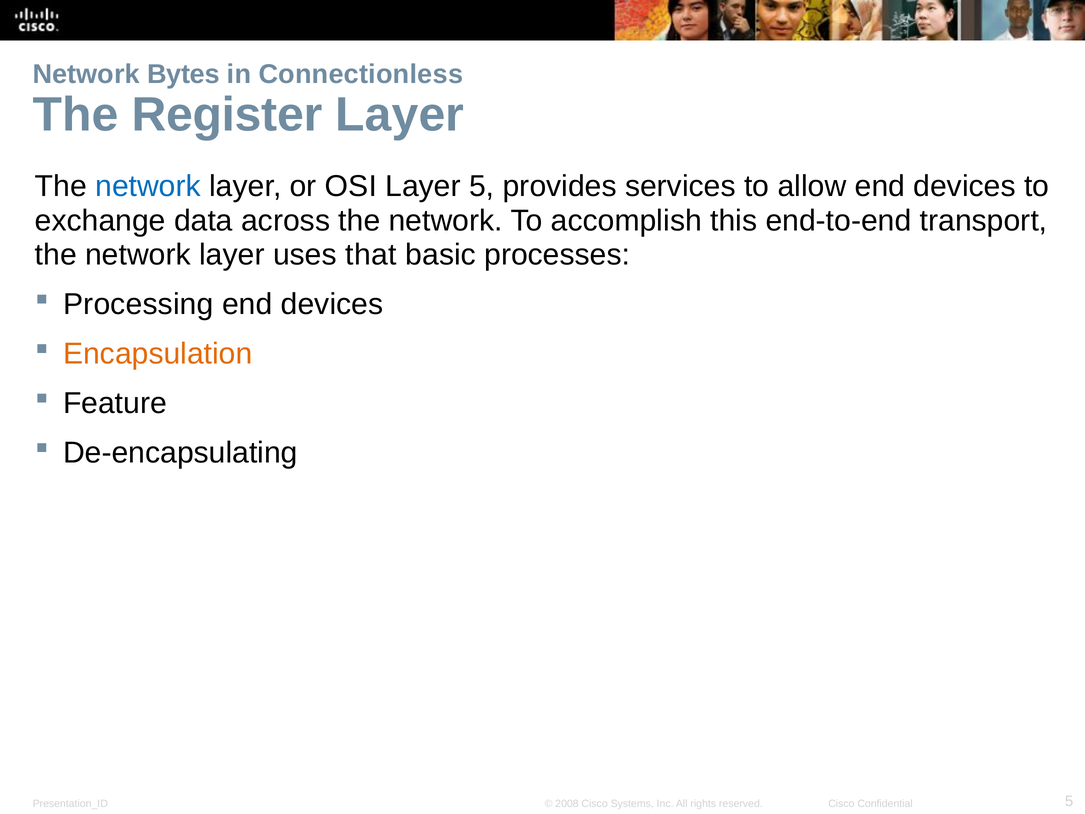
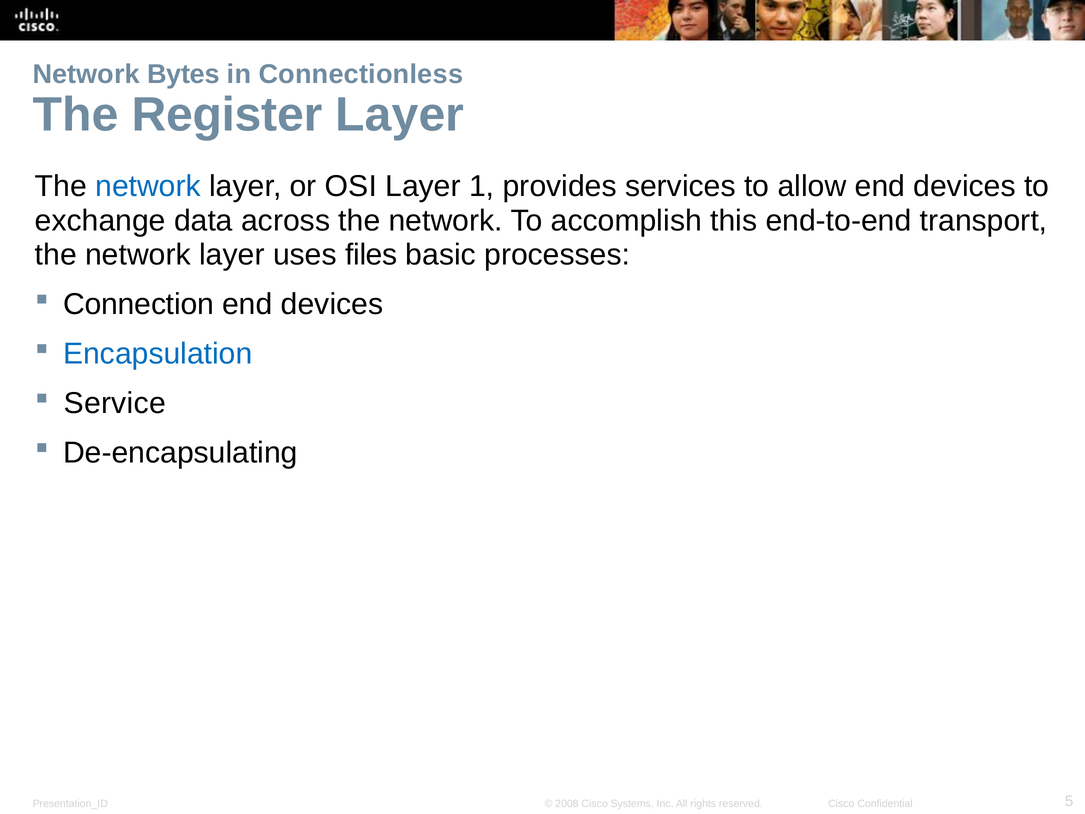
Layer 5: 5 -> 1
that: that -> files
Processing: Processing -> Connection
Encapsulation colour: orange -> blue
Feature: Feature -> Service
